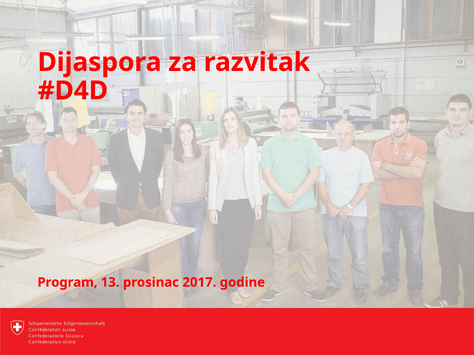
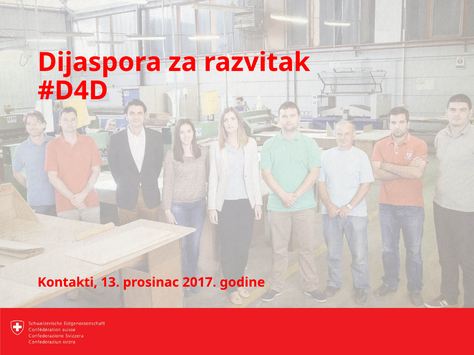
Program: Program -> Kontakti
